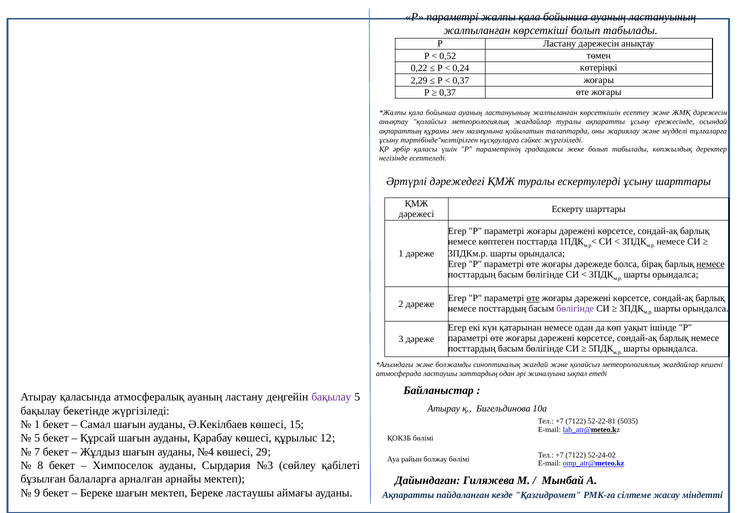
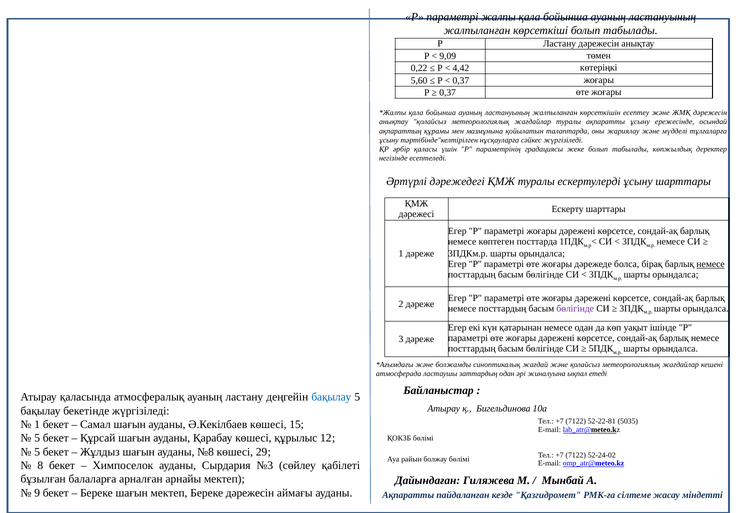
0,52: 0,52 -> 9,09
0,24: 0,24 -> 4,42
2,29: 2,29 -> 5,60
өте at (533, 298) underline: present -> none
бақылау at (331, 397) colour: purple -> blue
7 at (37, 452): 7 -> 5
№4: №4 -> №8
Береке ластаушы: ластаушы -> дәрежесін
